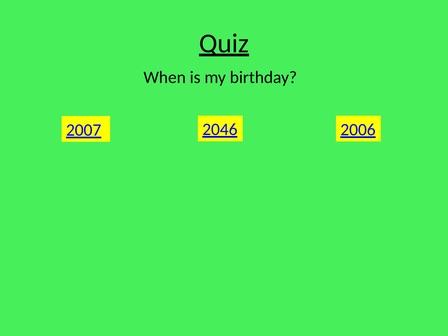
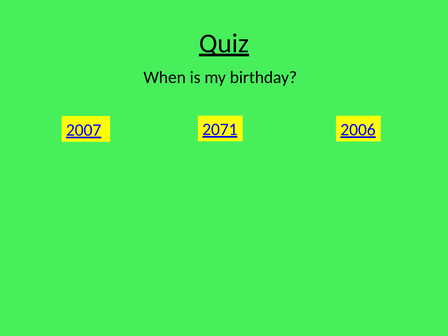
2046: 2046 -> 2071
